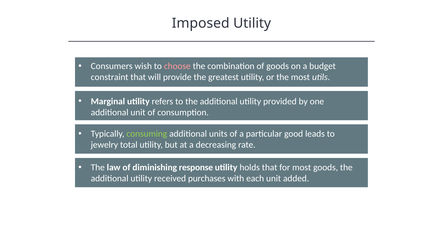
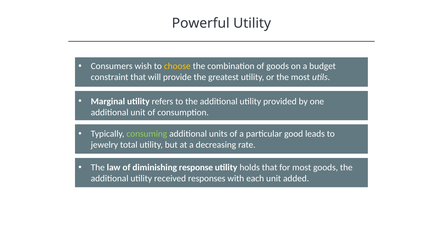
Imposed: Imposed -> Powerful
choose colour: pink -> yellow
purchases: purchases -> responses
